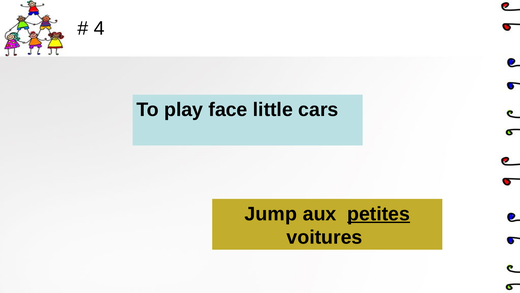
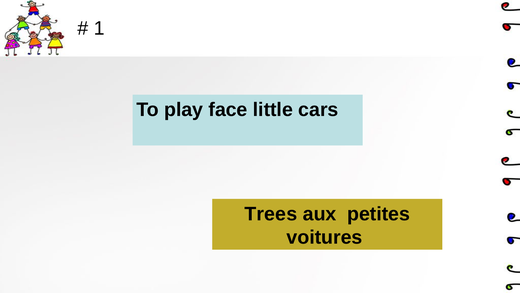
4: 4 -> 1
Jump: Jump -> Trees
petites underline: present -> none
